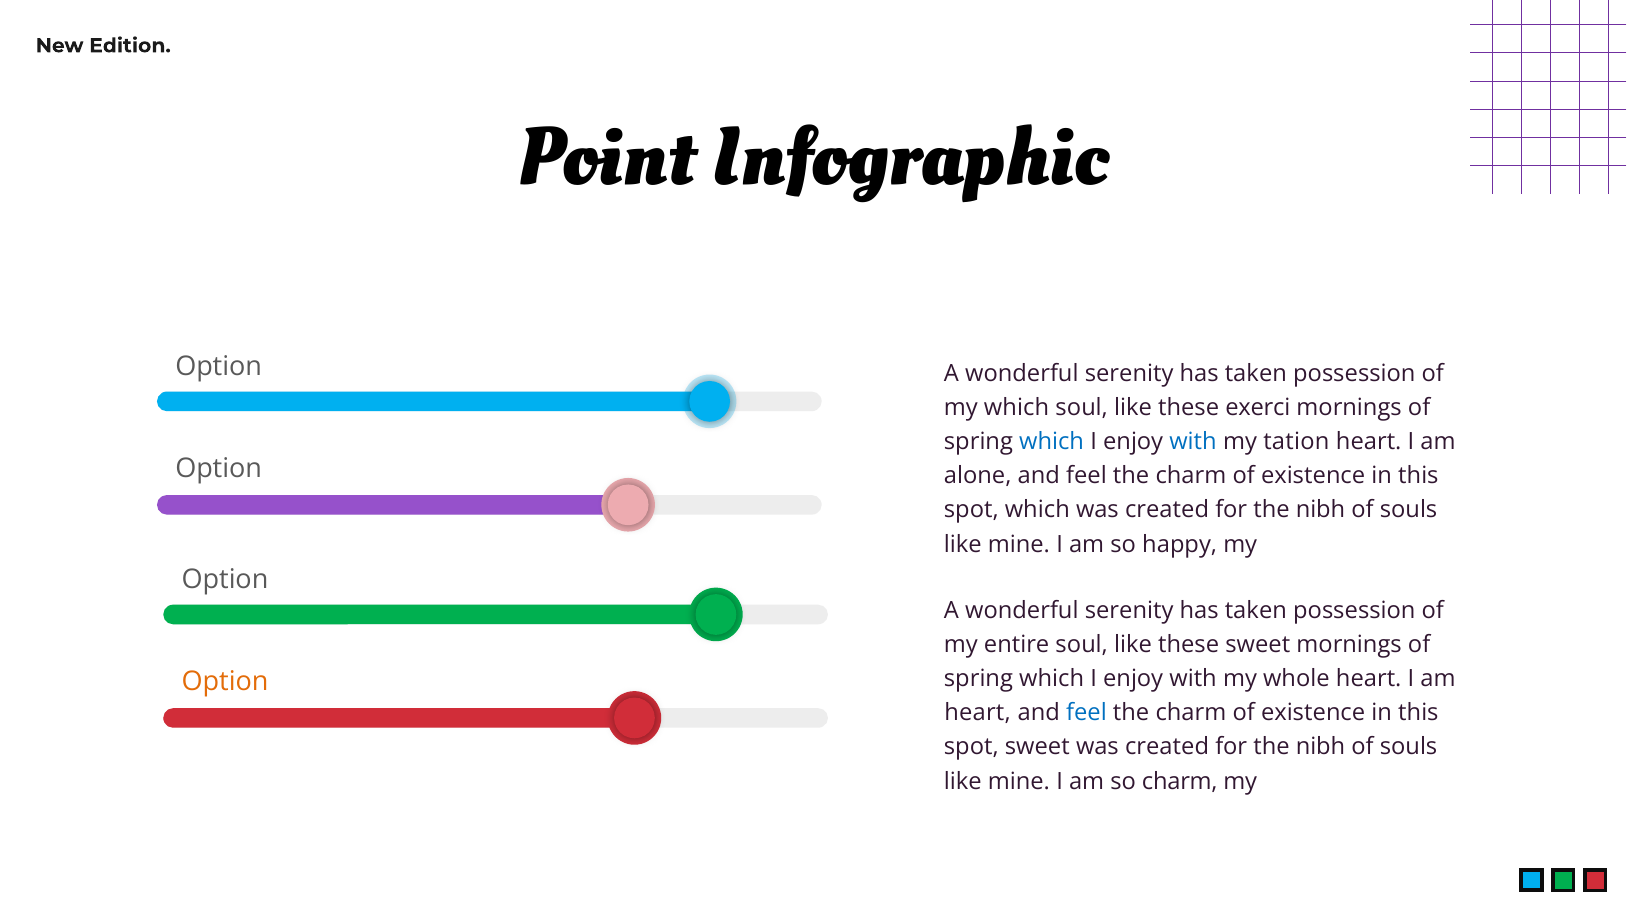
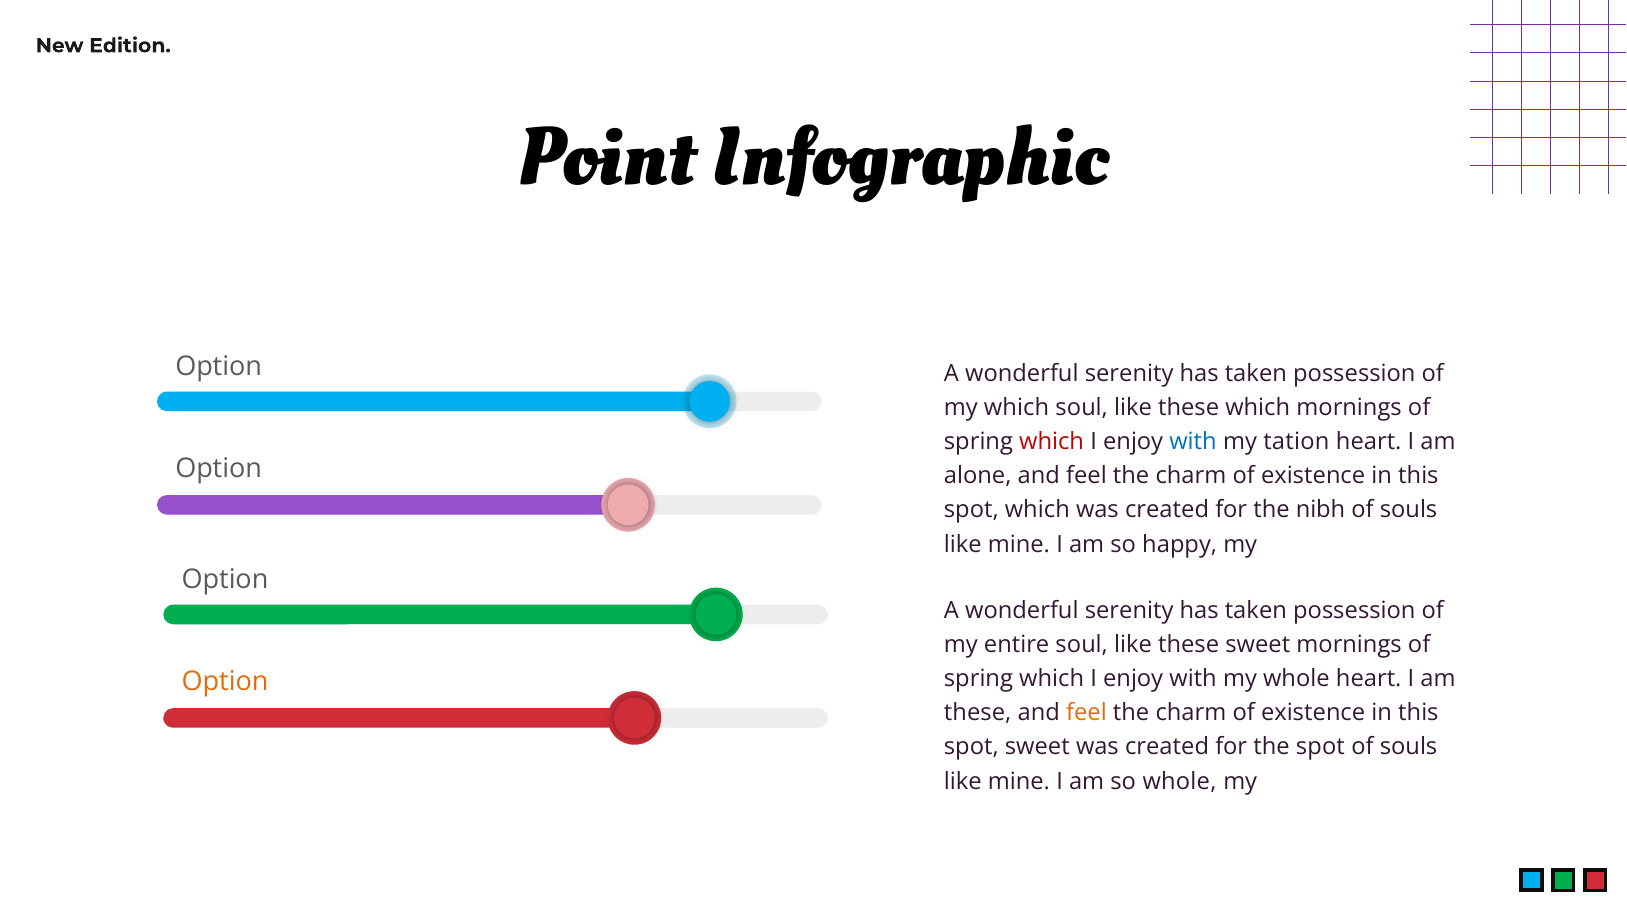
these exerci: exerci -> which
which at (1052, 442) colour: blue -> red
heart at (978, 713): heart -> these
feel at (1086, 713) colour: blue -> orange
nibh at (1321, 747): nibh -> spot
so charm: charm -> whole
